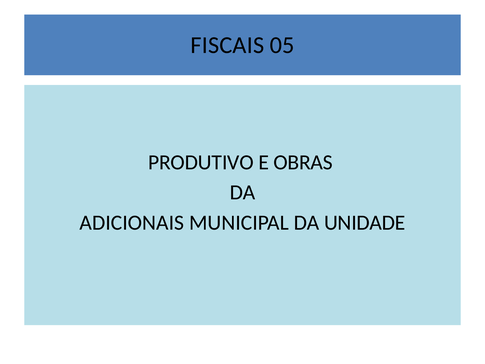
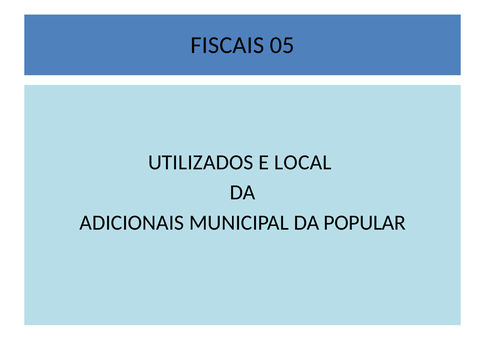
PRODUTIVO: PRODUTIVO -> UTILIZADOS
OBRAS: OBRAS -> LOCAL
UNIDADE: UNIDADE -> POPULAR
